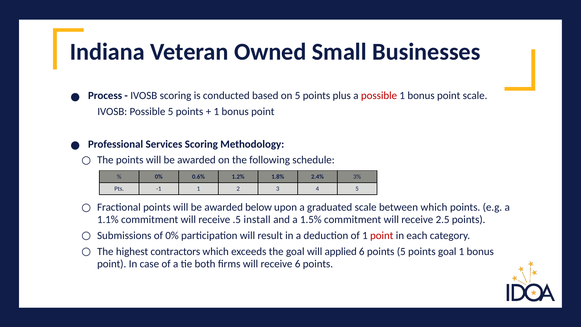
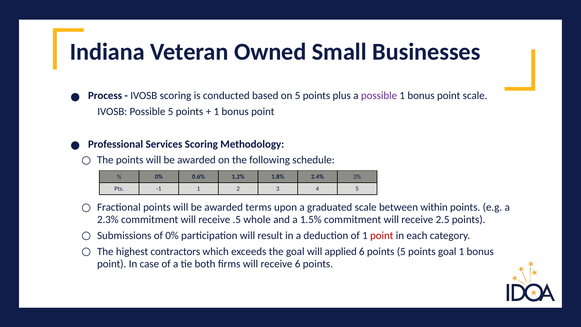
possible at (379, 96) colour: red -> purple
below: below -> terms
between which: which -> within
1.1%: 1.1% -> 2.3%
install: install -> whole
